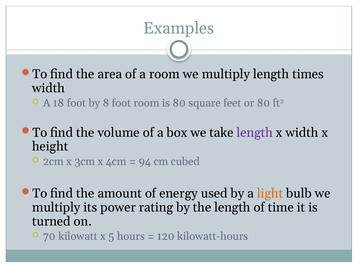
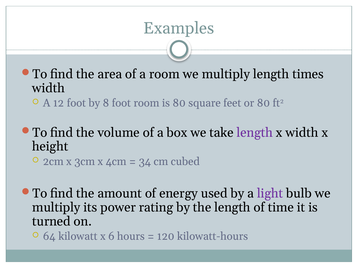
18: 18 -> 12
94: 94 -> 34
light colour: orange -> purple
70: 70 -> 64
5: 5 -> 6
